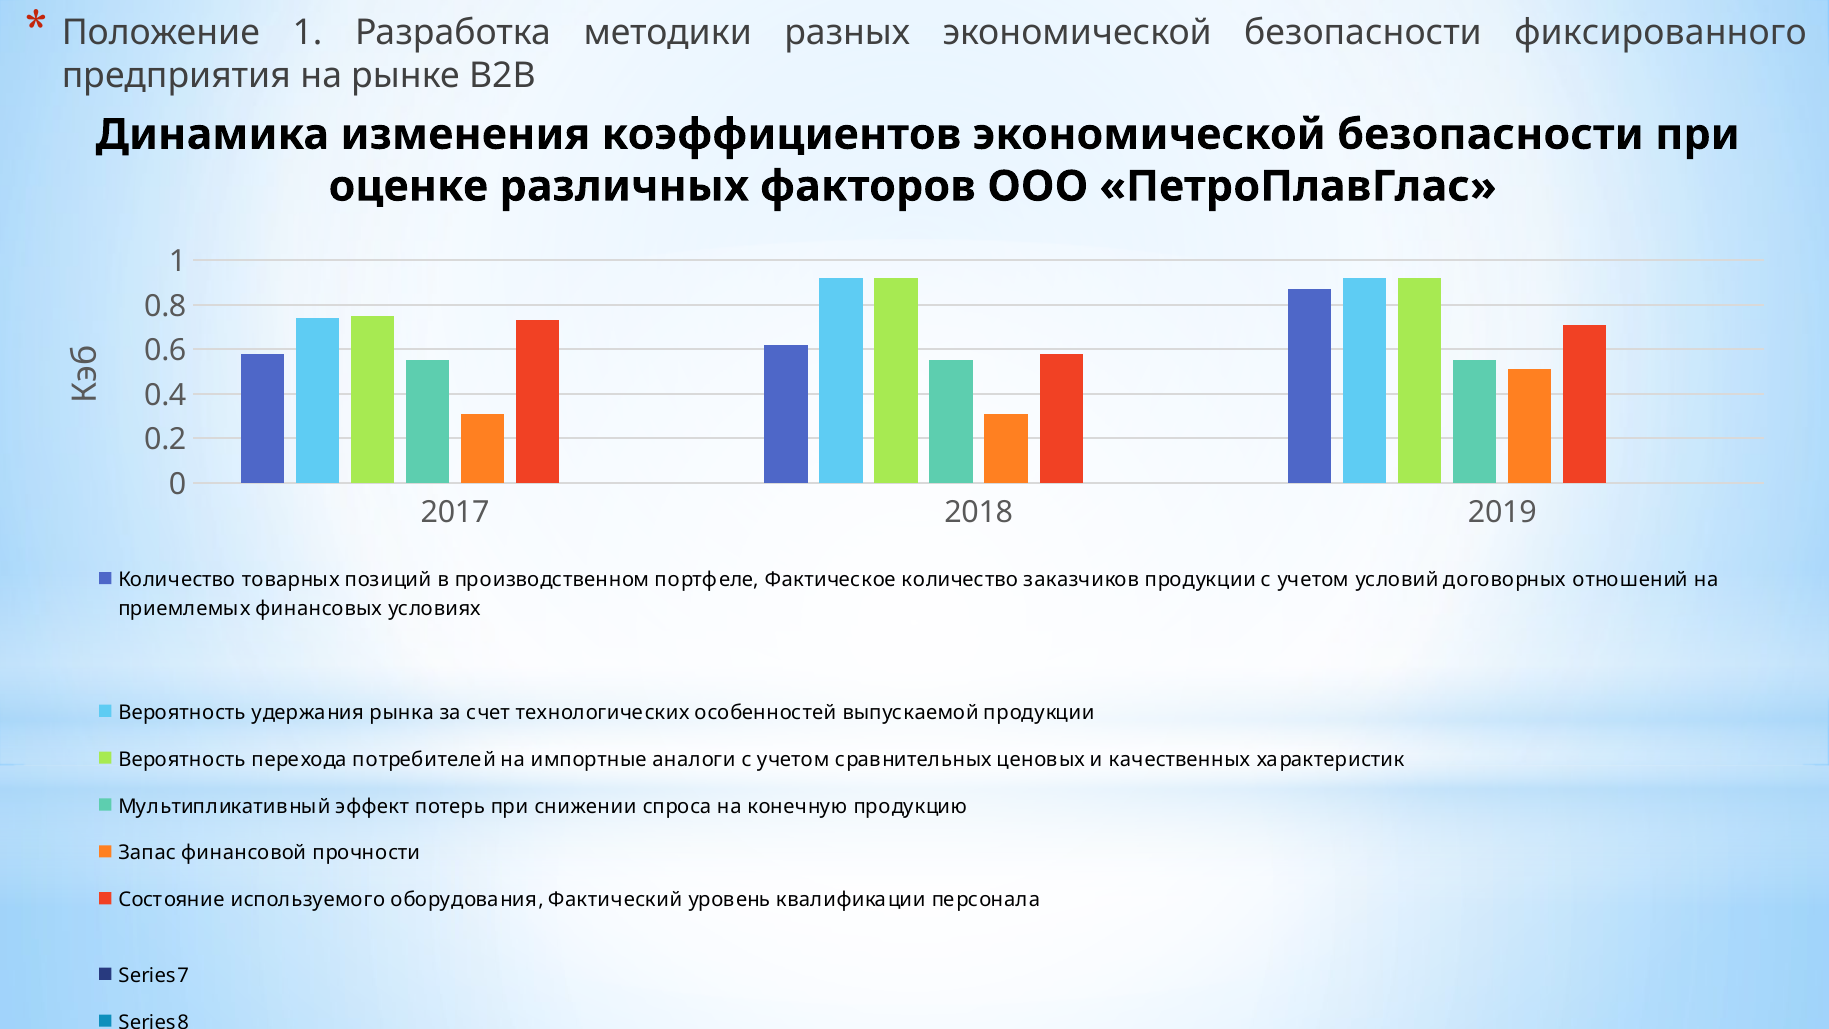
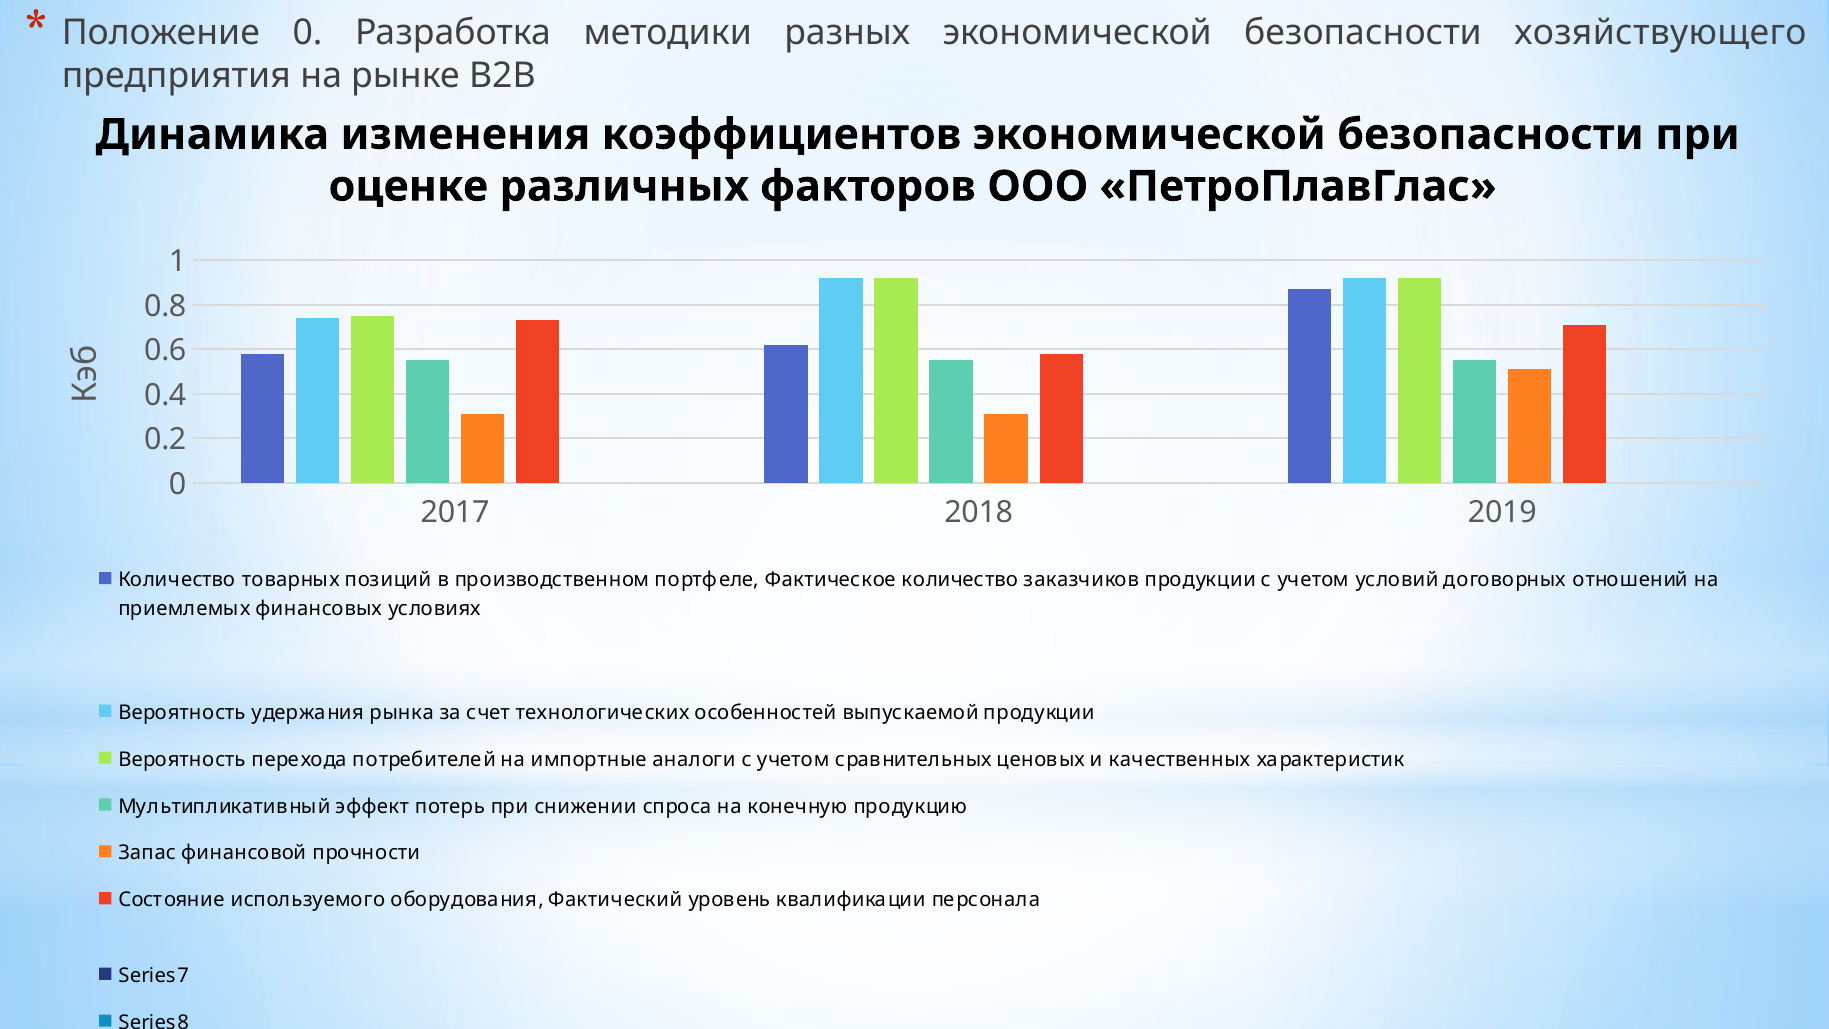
Положение 1: 1 -> 0
фиксированного: фиксированного -> хозяйствующего
